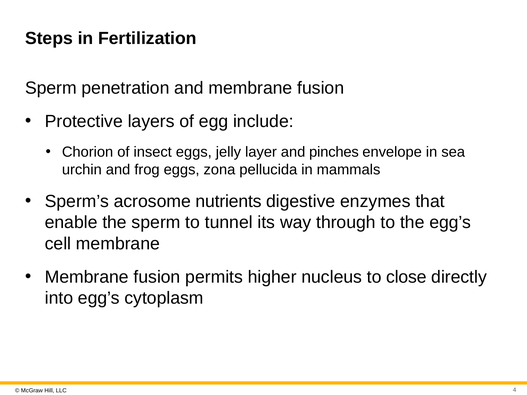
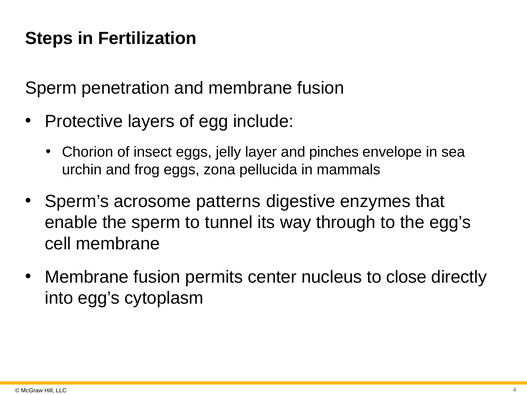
nutrients: nutrients -> patterns
higher: higher -> center
